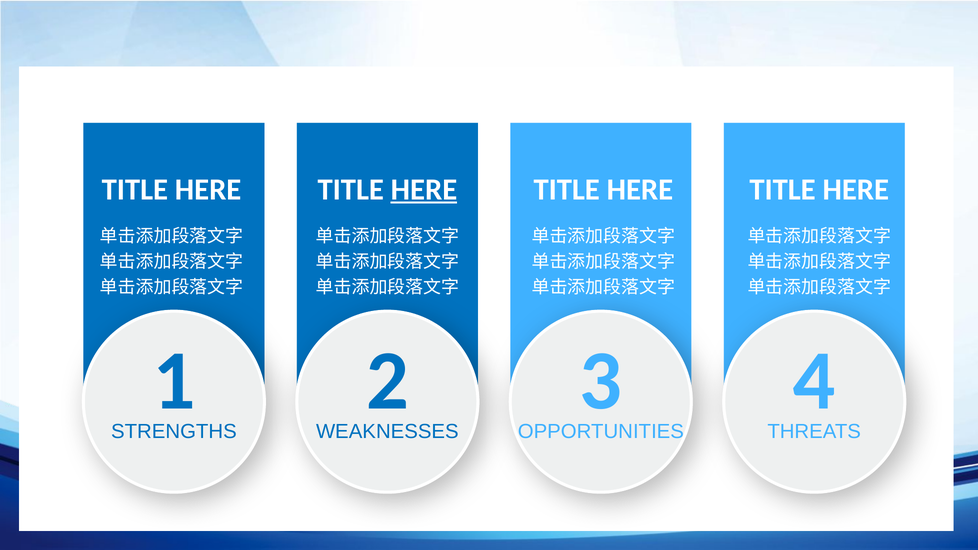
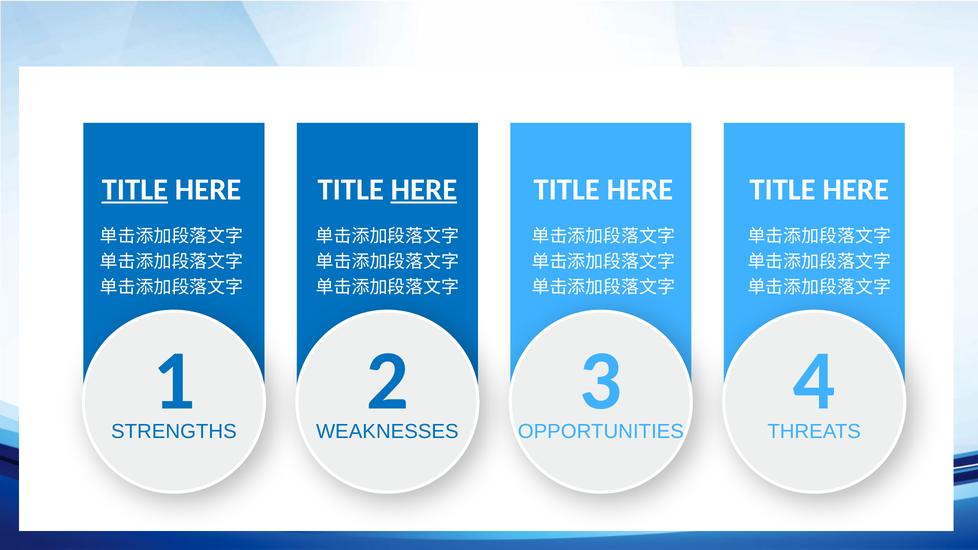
TITLE at (135, 189) underline: none -> present
